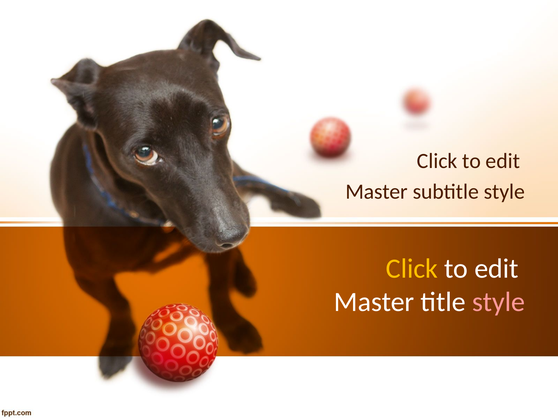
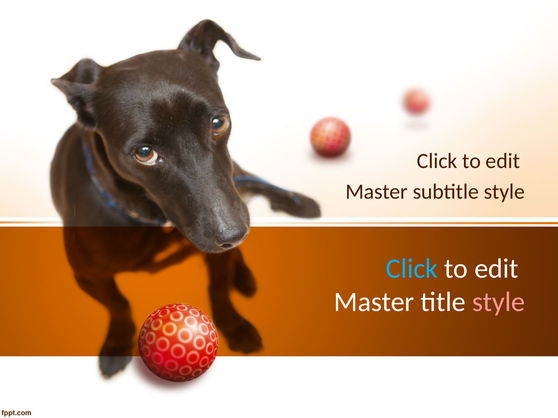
Click at (412, 269) colour: yellow -> light blue
